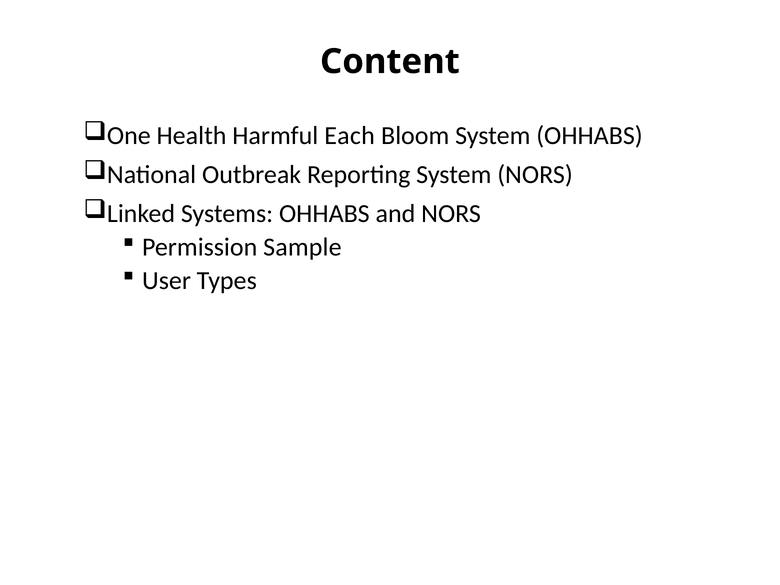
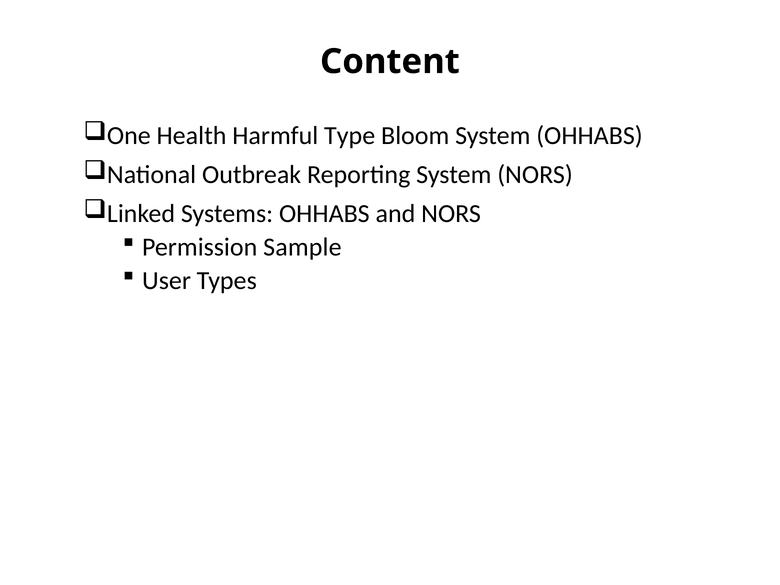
Each: Each -> Type
